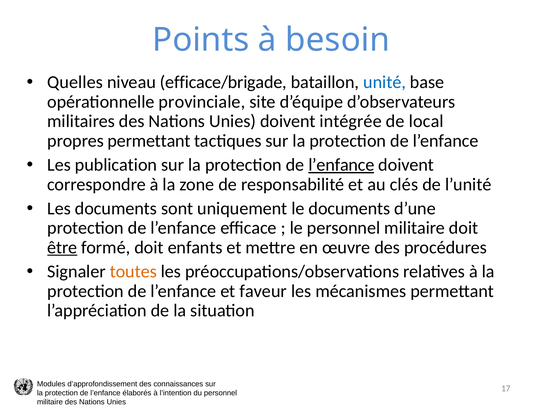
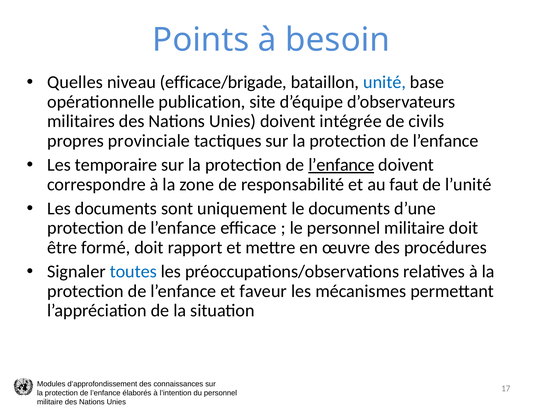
provinciale: provinciale -> publication
local: local -> civils
propres permettant: permettant -> provinciale
publication: publication -> temporaire
clés: clés -> faut
être underline: present -> none
enfants: enfants -> rapport
toutes colour: orange -> blue
